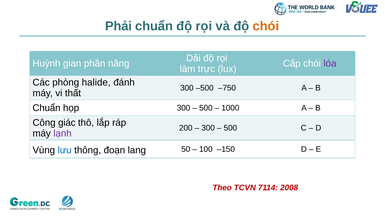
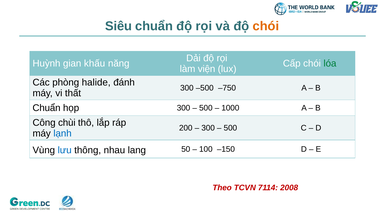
Phải: Phải -> Siêu
phần: phần -> khấu
lóa colour: purple -> green
trực: trực -> viện
giác: giác -> chùi
lạnh colour: purple -> blue
đoạn: đoạn -> nhau
